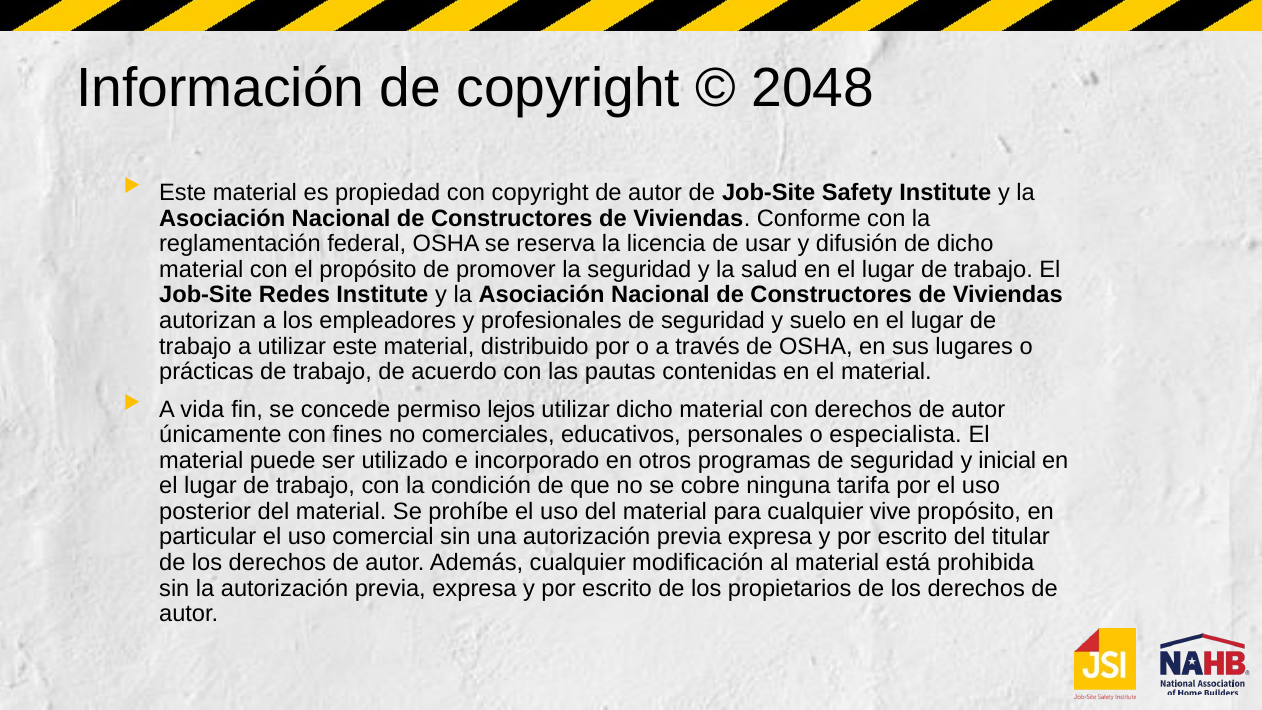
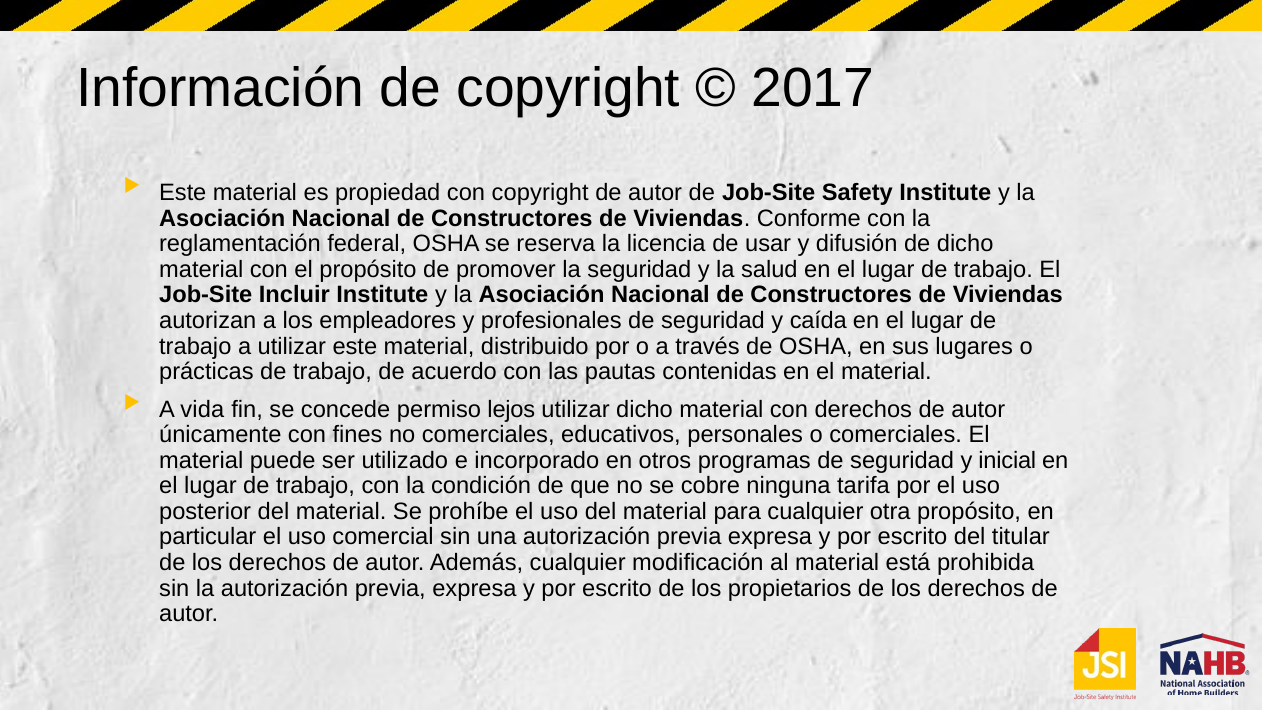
2048: 2048 -> 2017
Redes: Redes -> Incluir
suelo: suelo -> caída
o especialista: especialista -> comerciales
vive: vive -> otra
